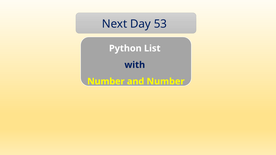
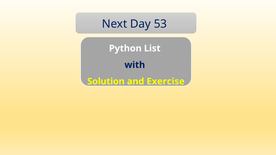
Number at (106, 82): Number -> Solution
and Number: Number -> Exercise
